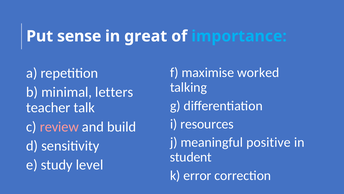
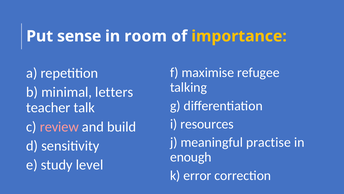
great: great -> room
importance colour: light blue -> yellow
worked: worked -> refugee
positive: positive -> practise
student: student -> enough
